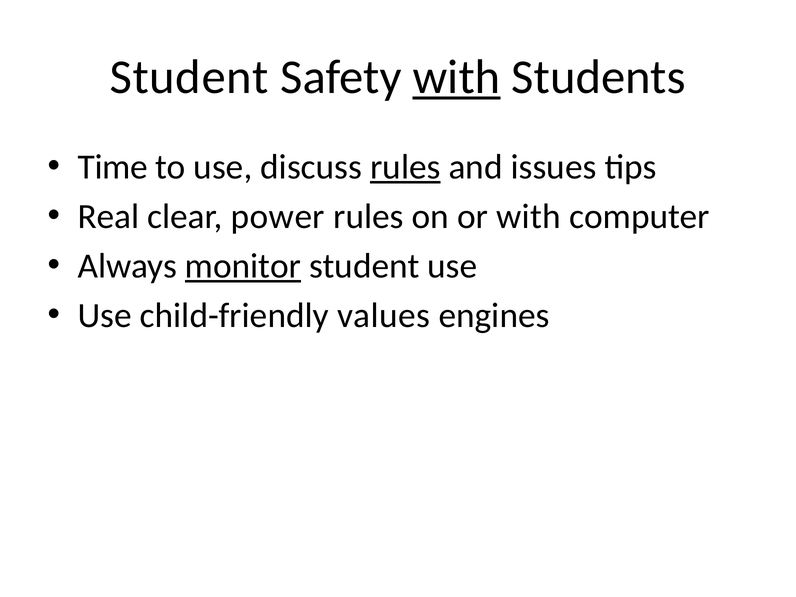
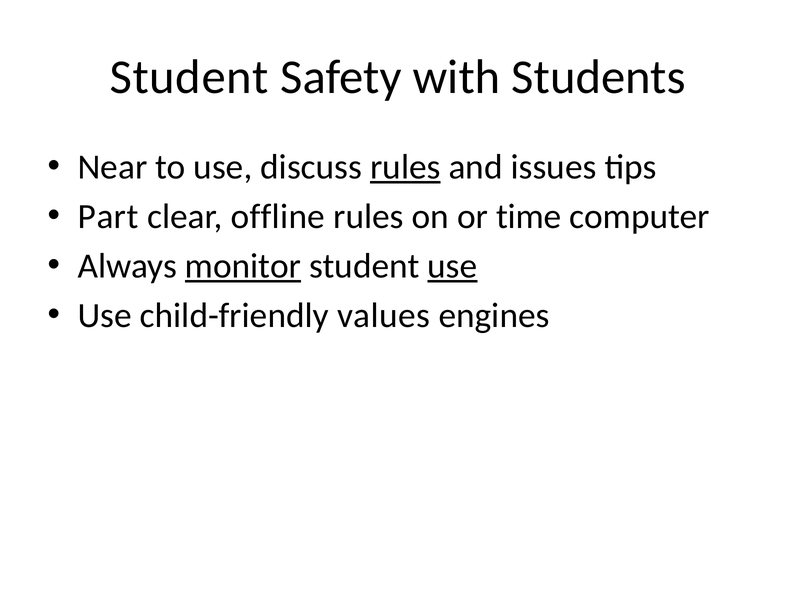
with at (457, 77) underline: present -> none
Time: Time -> Near
Real: Real -> Part
power: power -> offline
or with: with -> time
use at (452, 266) underline: none -> present
